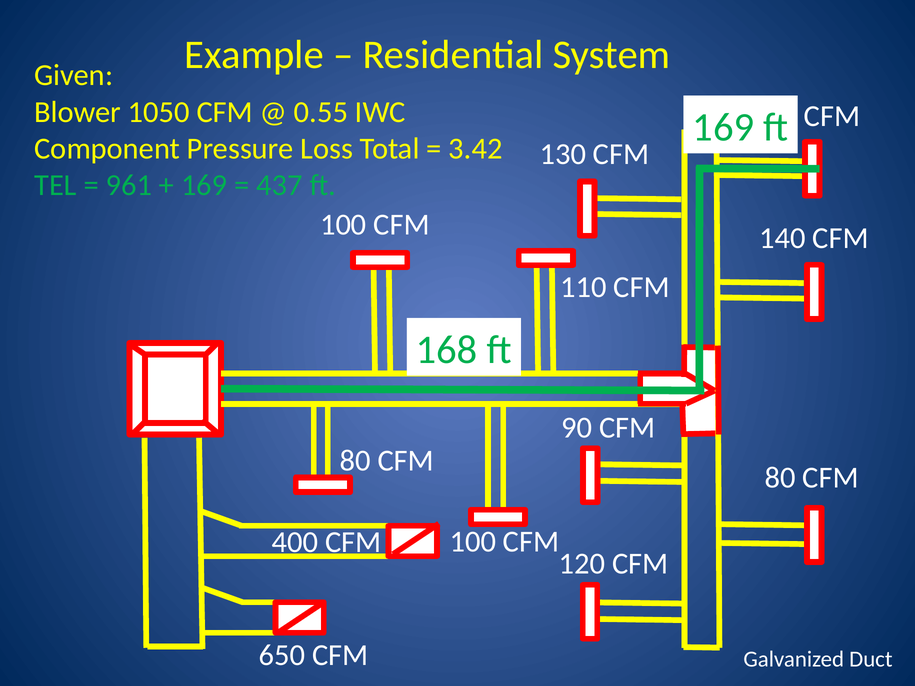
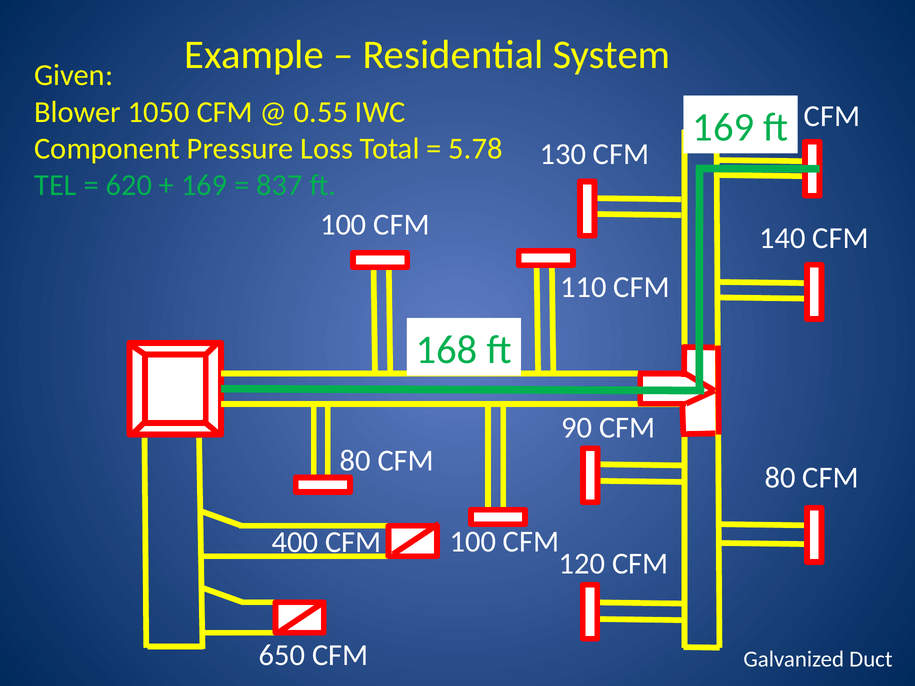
3.42: 3.42 -> 5.78
961: 961 -> 620
437: 437 -> 837
